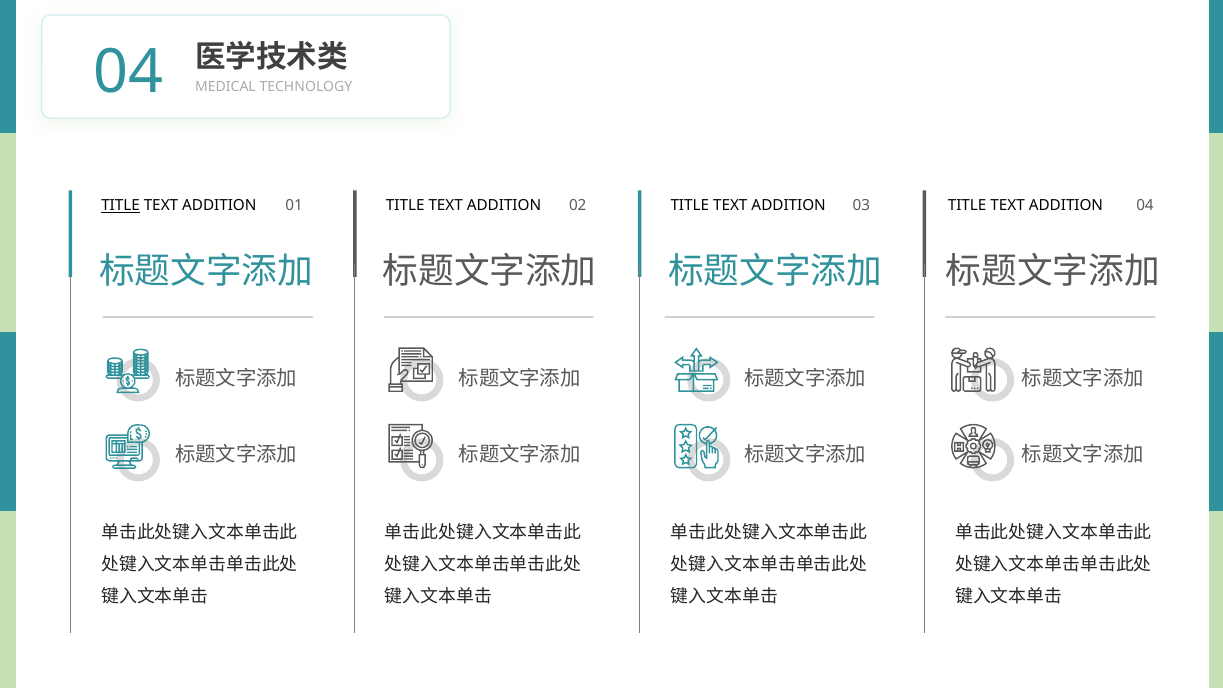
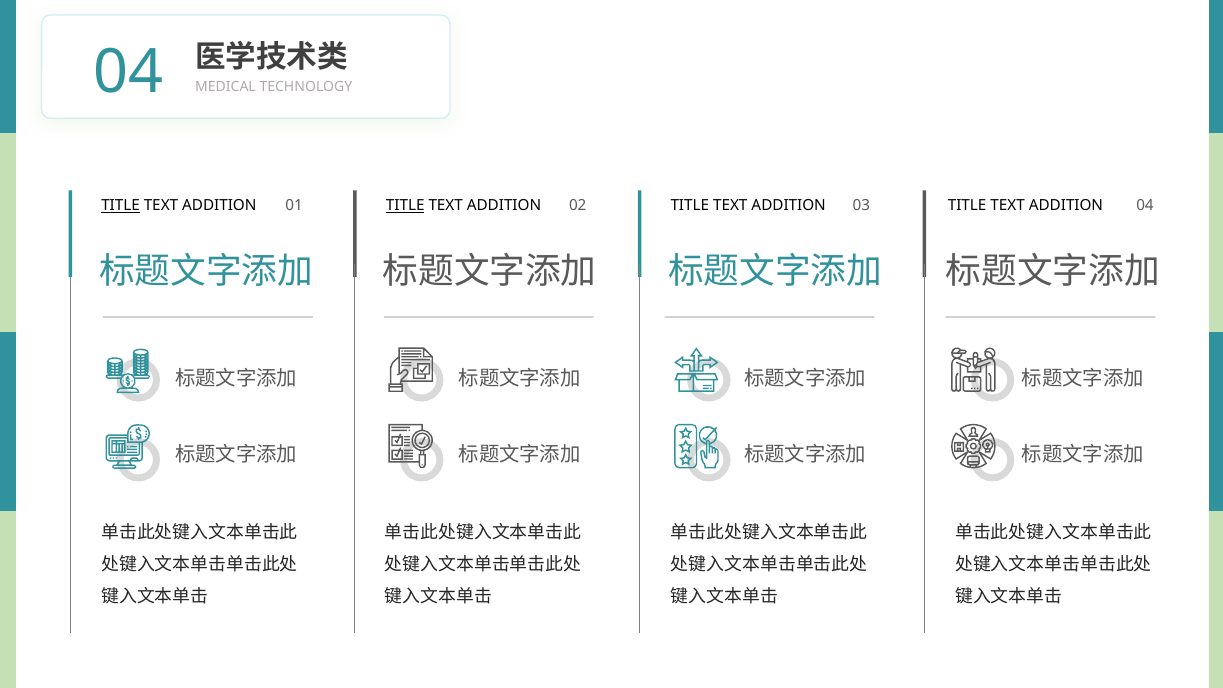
TITLE at (405, 206) underline: none -> present
